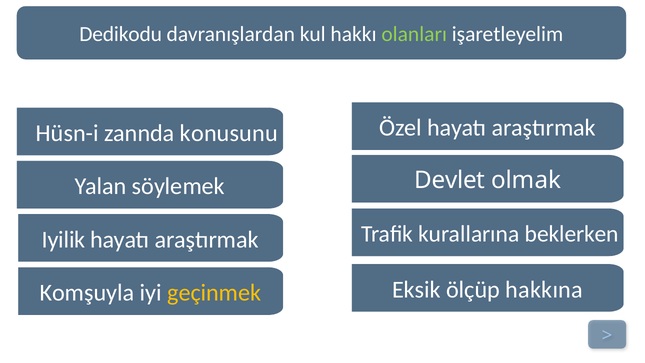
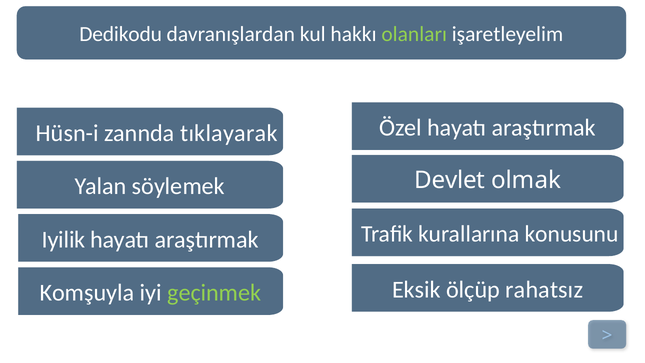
konusunu: konusunu -> tıklayarak
beklerken: beklerken -> konusunu
hakkına: hakkına -> rahatsız
geçinmek colour: yellow -> light green
